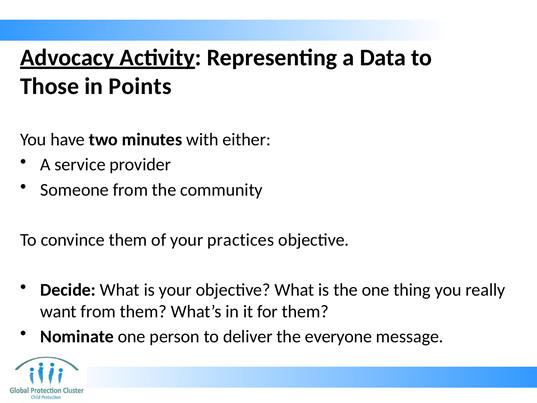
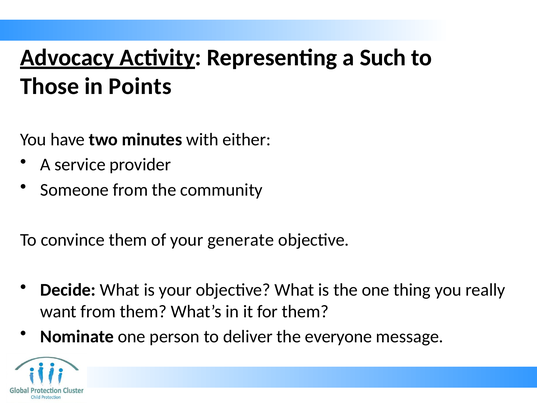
Data: Data -> Such
practices: practices -> generate
